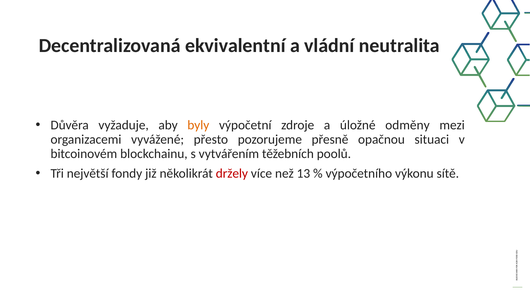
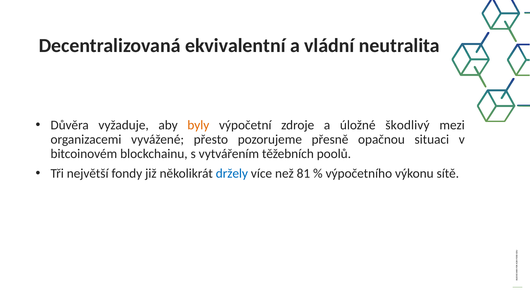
odměny: odměny -> škodlivý
držely colour: red -> blue
13: 13 -> 81
